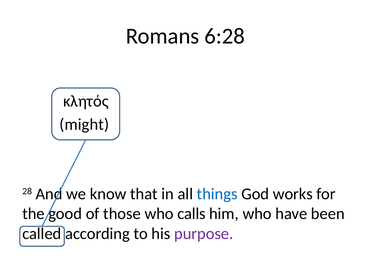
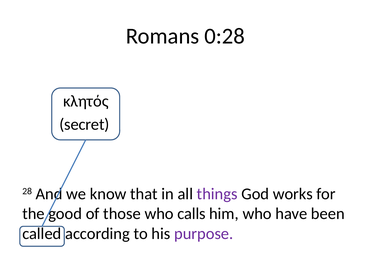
6:28: 6:28 -> 0:28
might: might -> secret
things colour: blue -> purple
